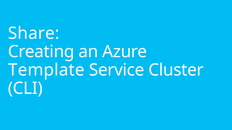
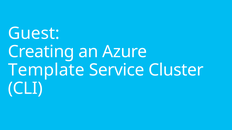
Share: Share -> Guest
